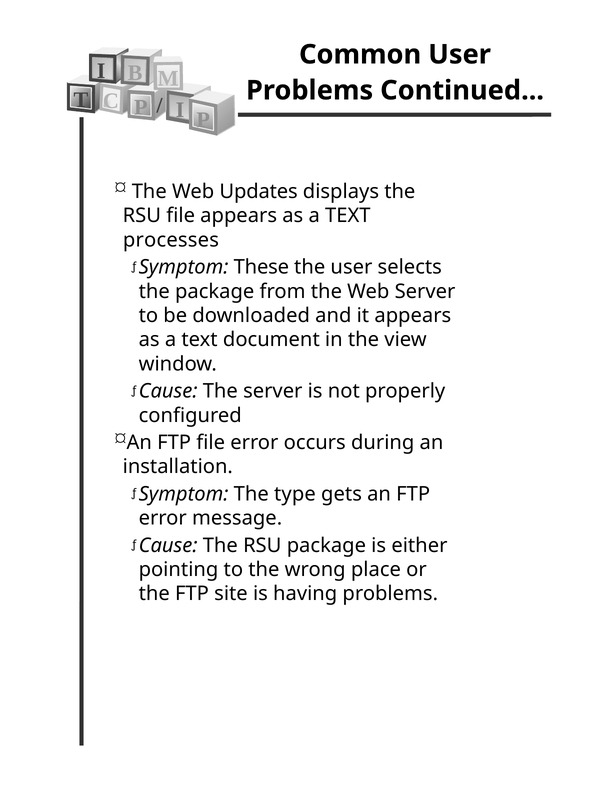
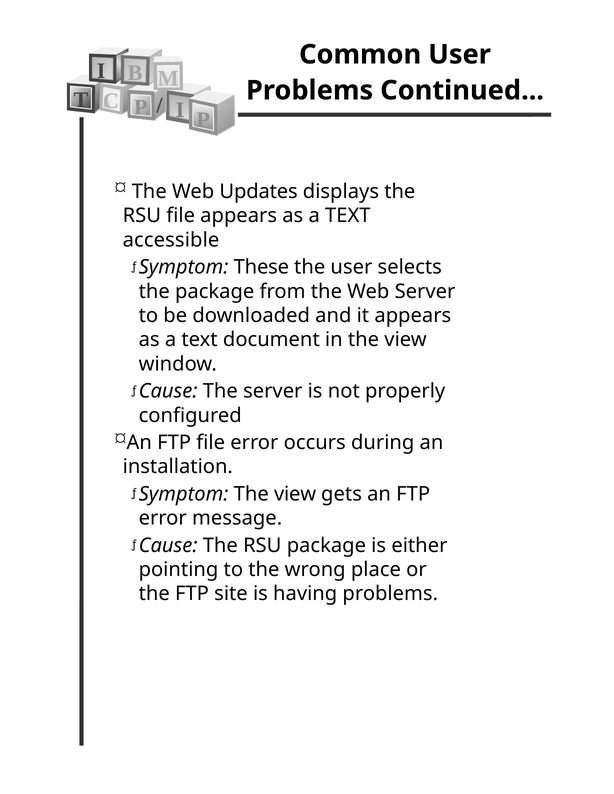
processes: processes -> accessible
type at (295, 494): type -> view
